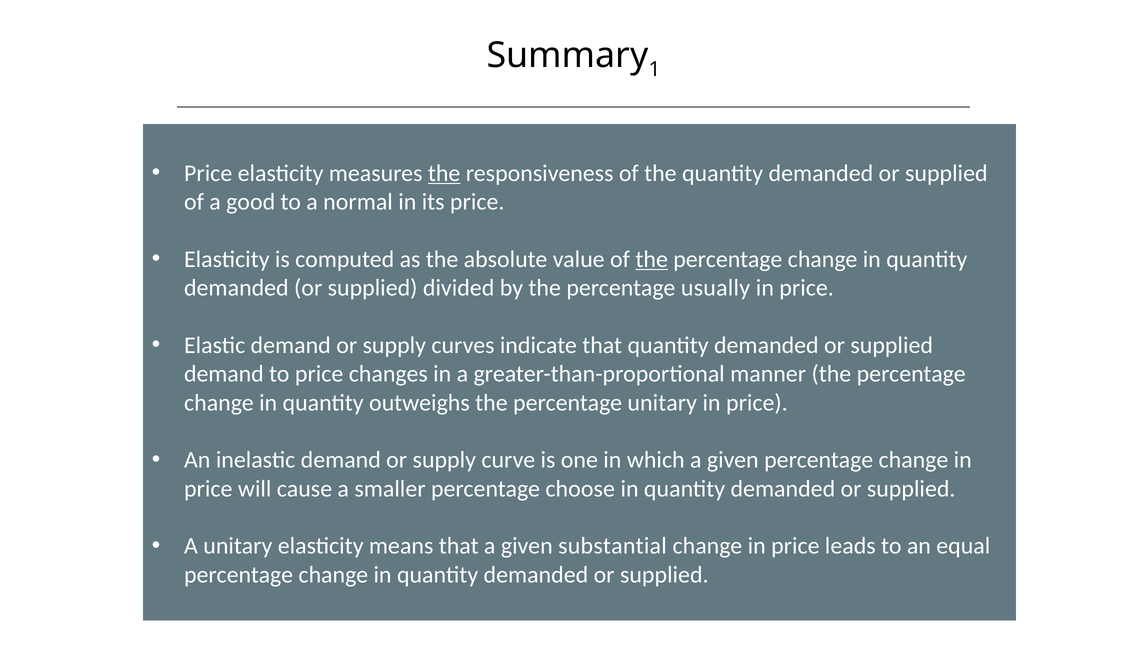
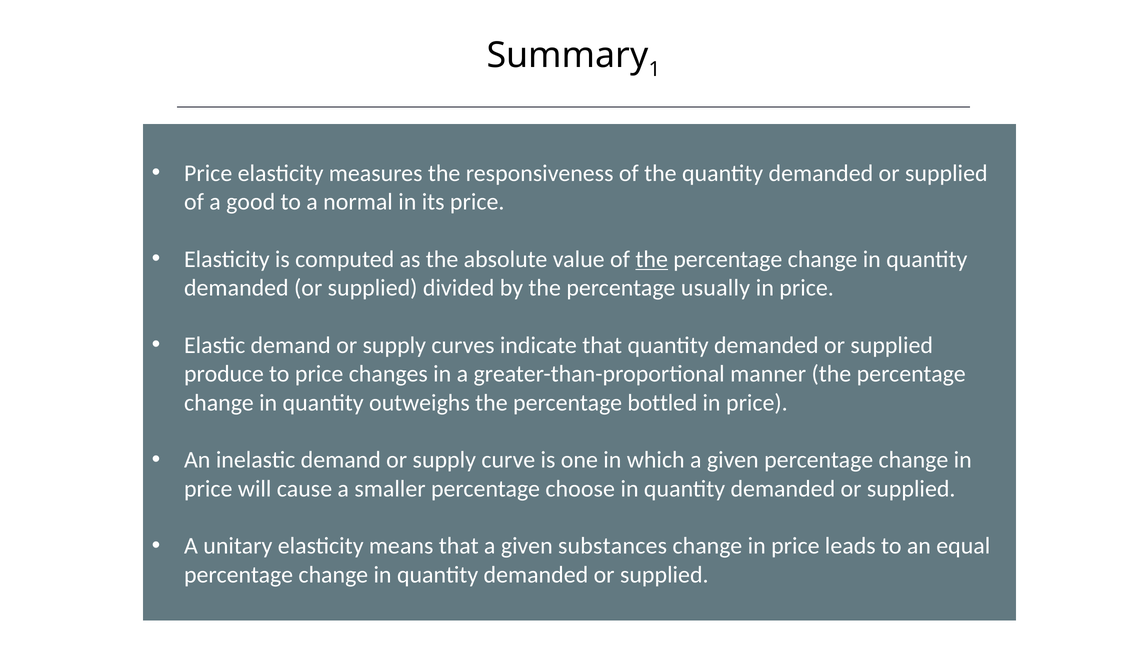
the at (444, 173) underline: present -> none
demand at (224, 374): demand -> produce
percentage unitary: unitary -> bottled
substantial: substantial -> substances
